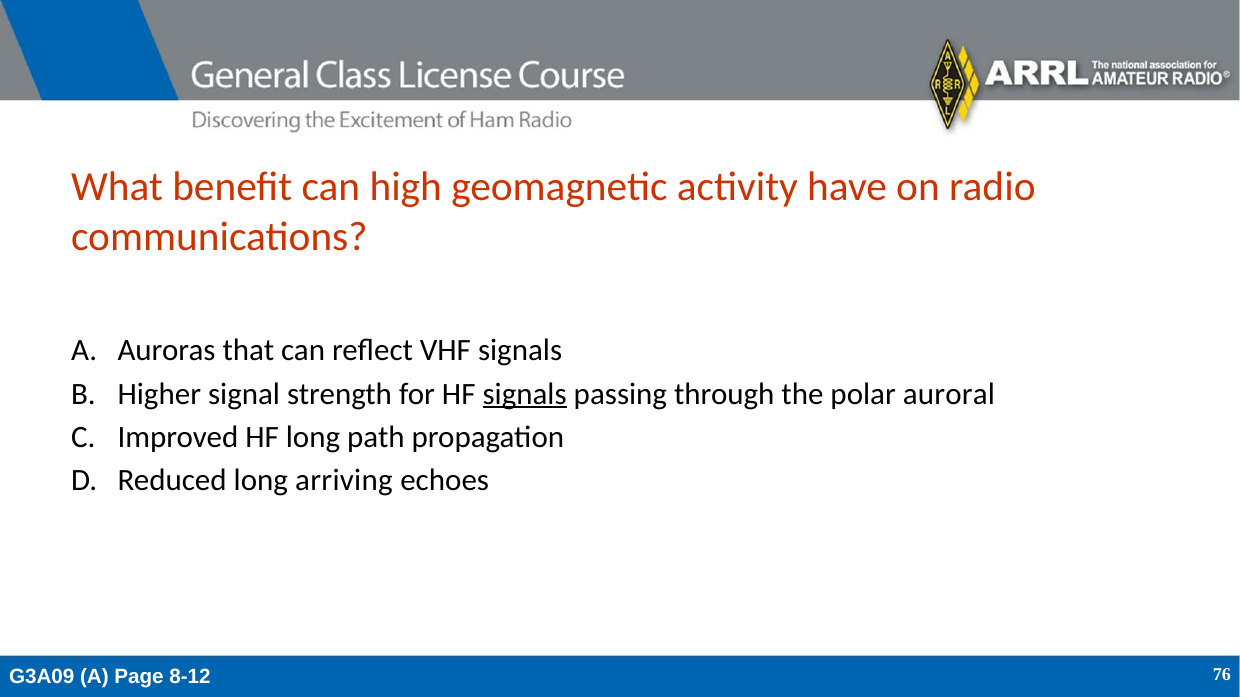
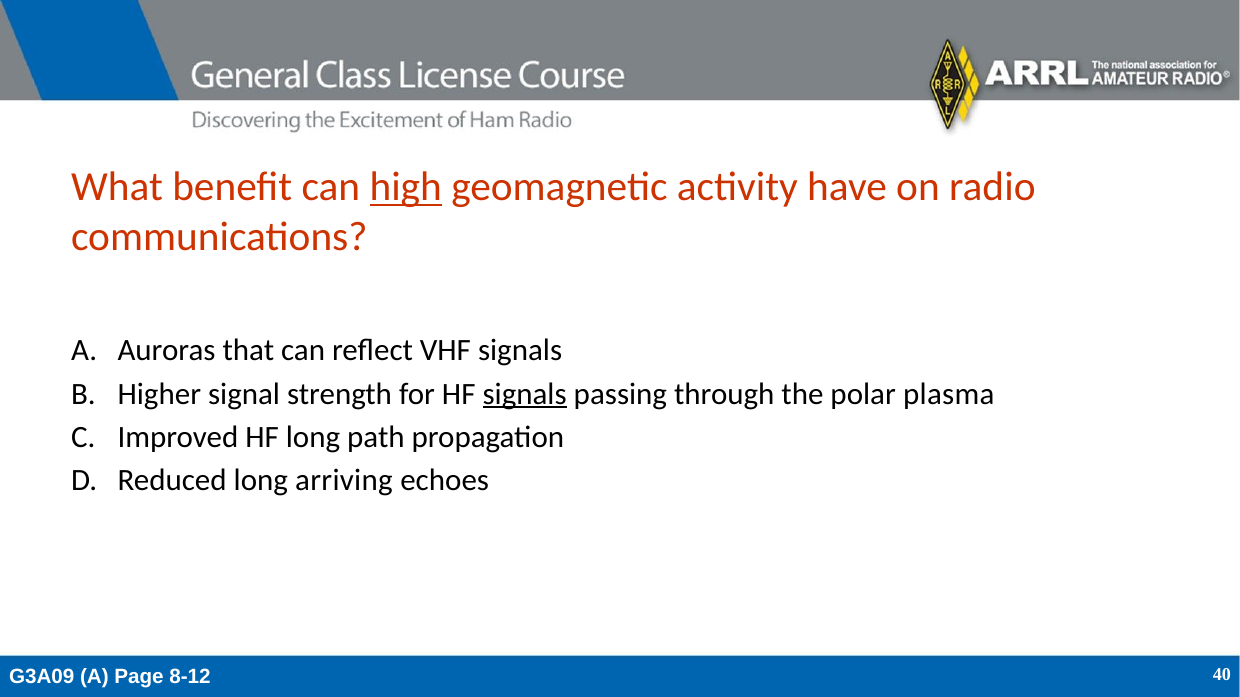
high underline: none -> present
auroral: auroral -> plasma
76: 76 -> 40
